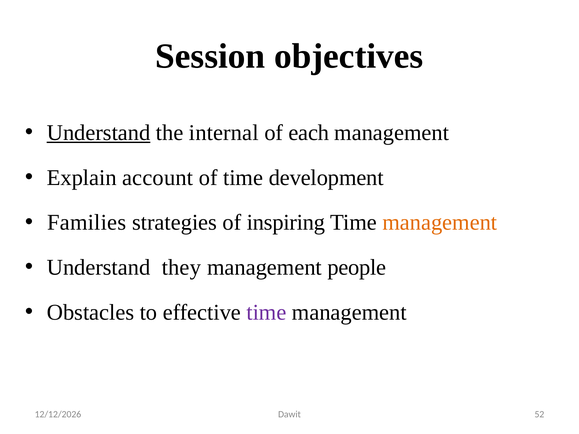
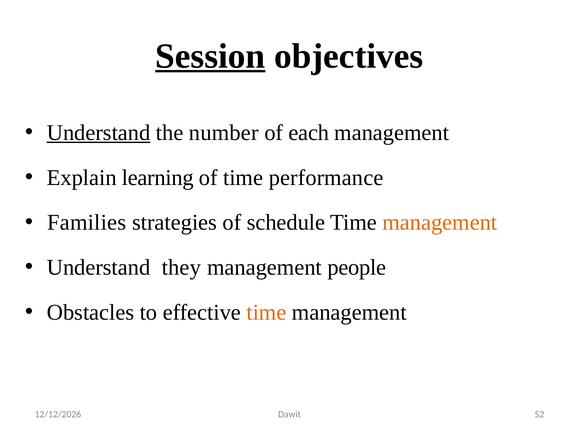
Session underline: none -> present
internal: internal -> number
account: account -> learning
development: development -> performance
inspiring: inspiring -> schedule
time at (266, 313) colour: purple -> orange
